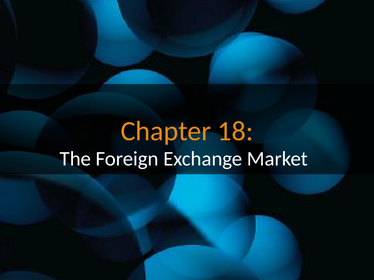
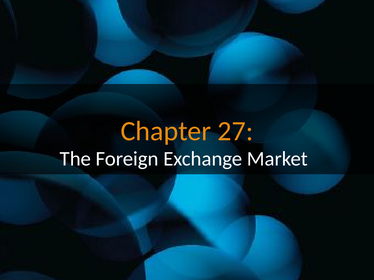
18: 18 -> 27
